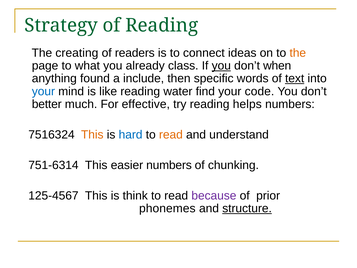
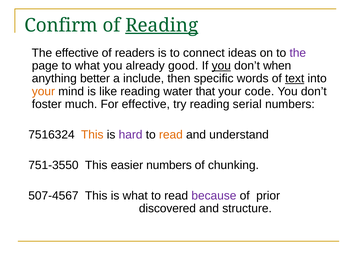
Strategy: Strategy -> Confirm
Reading at (162, 25) underline: none -> present
The creating: creating -> effective
the at (298, 53) colour: orange -> purple
class: class -> good
found: found -> better
your at (43, 91) colour: blue -> orange
find: find -> that
better: better -> foster
helps: helps -> serial
hard colour: blue -> purple
751-6314: 751-6314 -> 751-3550
125-4567: 125-4567 -> 507-4567
is think: think -> what
phonemes: phonemes -> discovered
structure underline: present -> none
